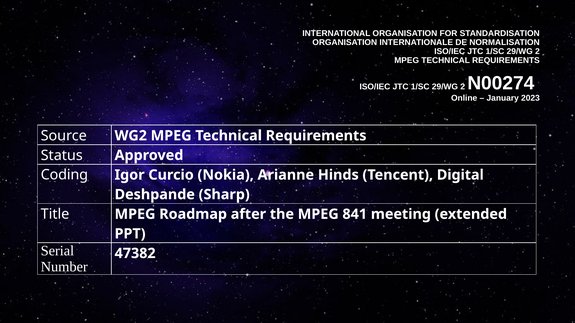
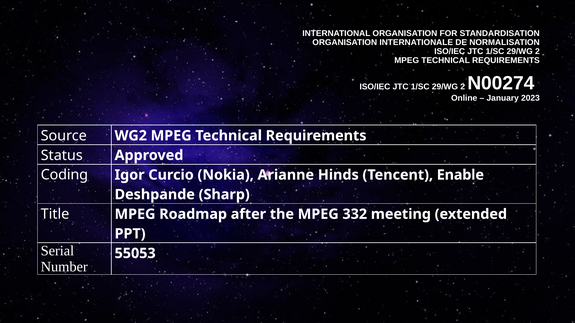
Digital: Digital -> Enable
841: 841 -> 332
47382: 47382 -> 55053
